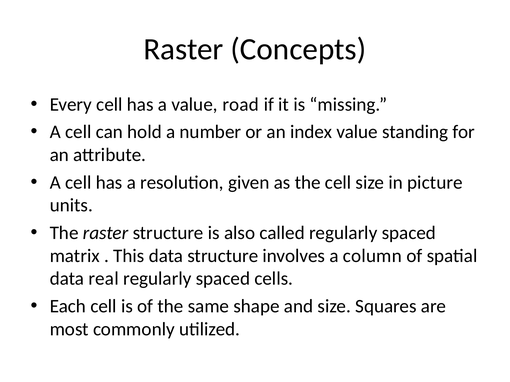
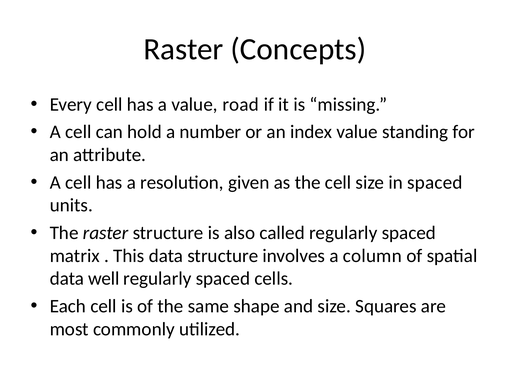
in picture: picture -> spaced
real: real -> well
